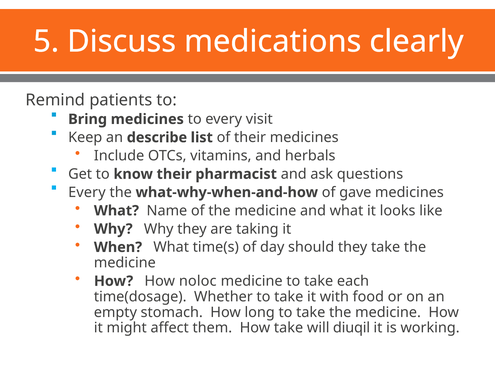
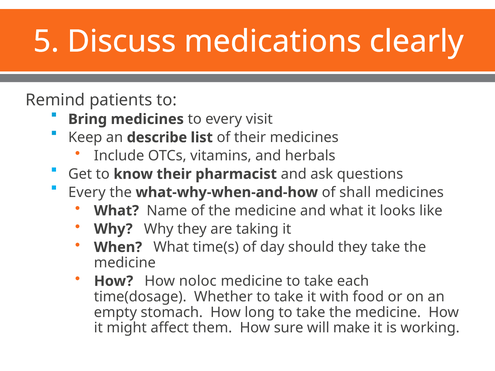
gave: gave -> shall
How take: take -> sure
diuqil: diuqil -> make
